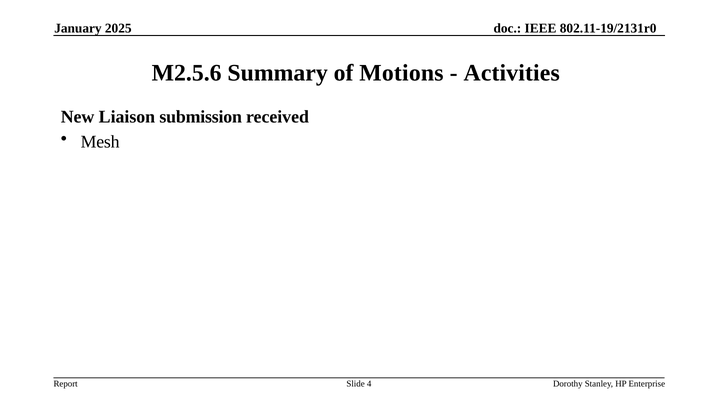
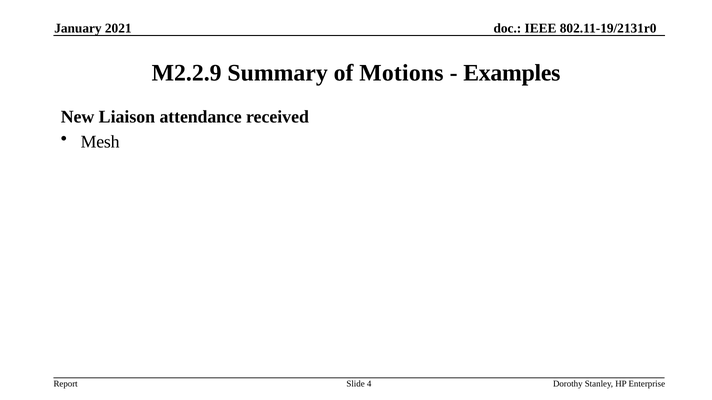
2025: 2025 -> 2021
M2.5.6: M2.5.6 -> M2.2.9
Activities: Activities -> Examples
submission: submission -> attendance
